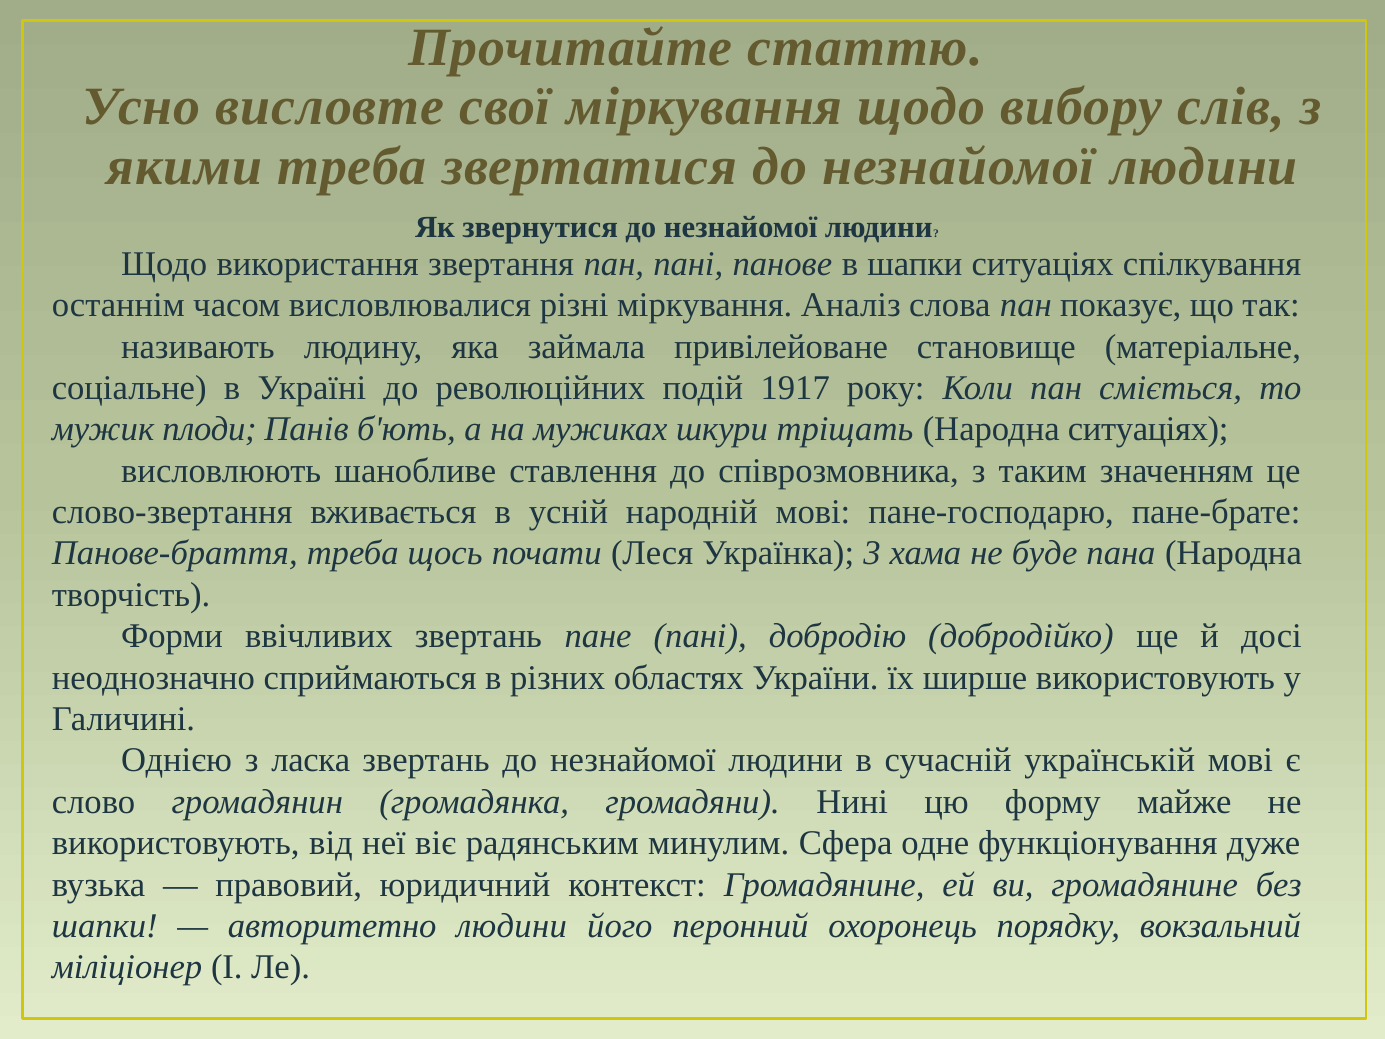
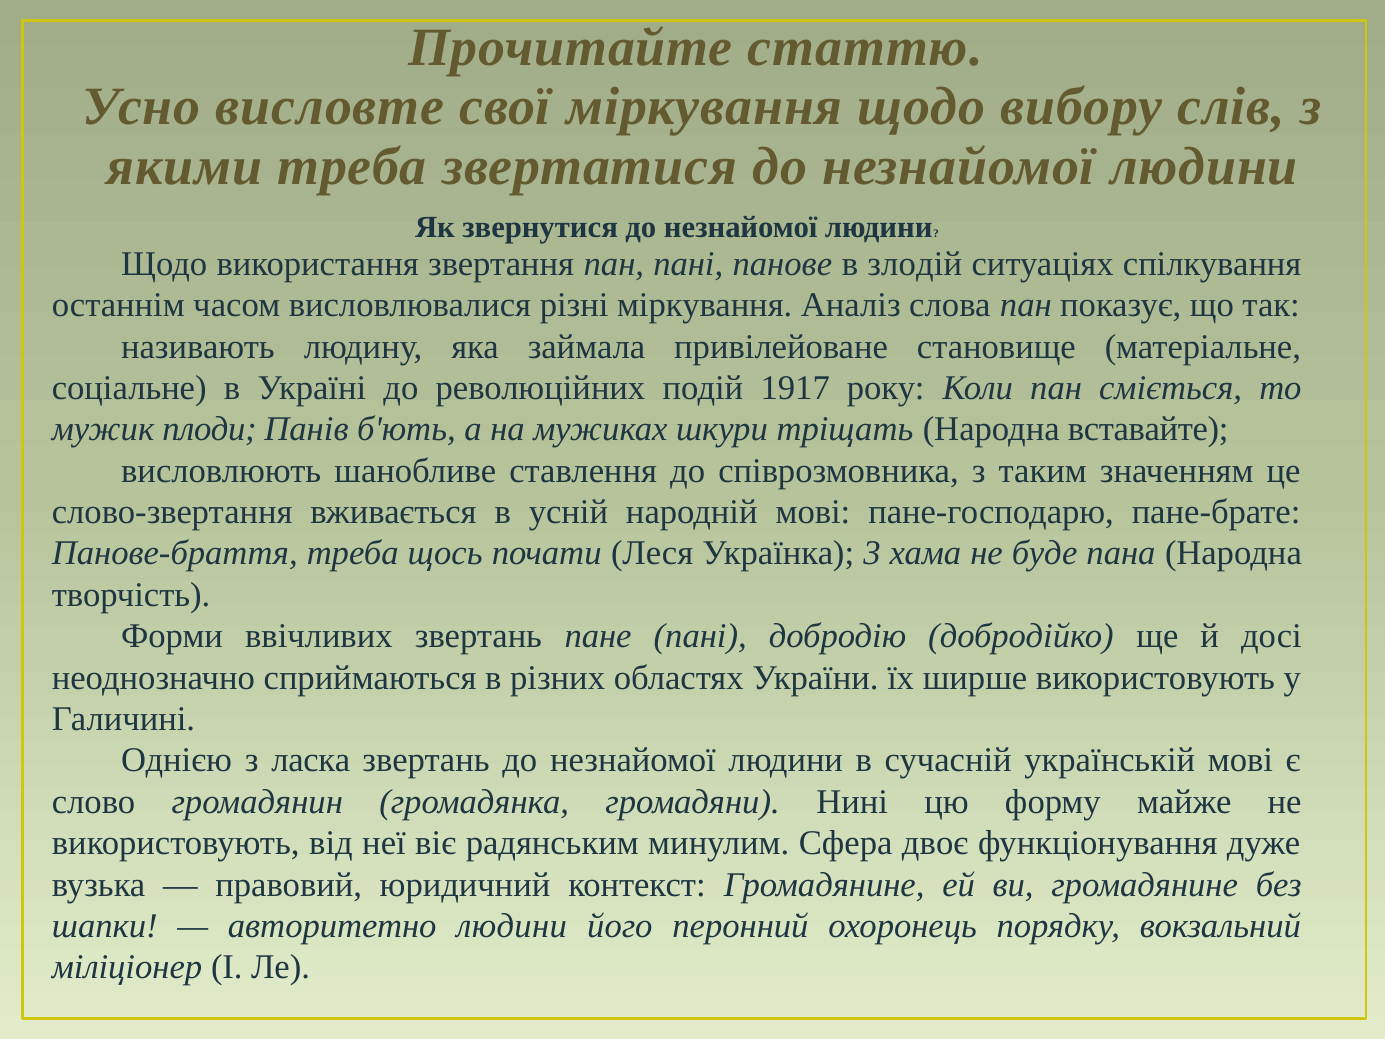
в шапки: шапки -> злодій
Народна ситуаціях: ситуаціях -> вставайте
одне: одне -> двоє
